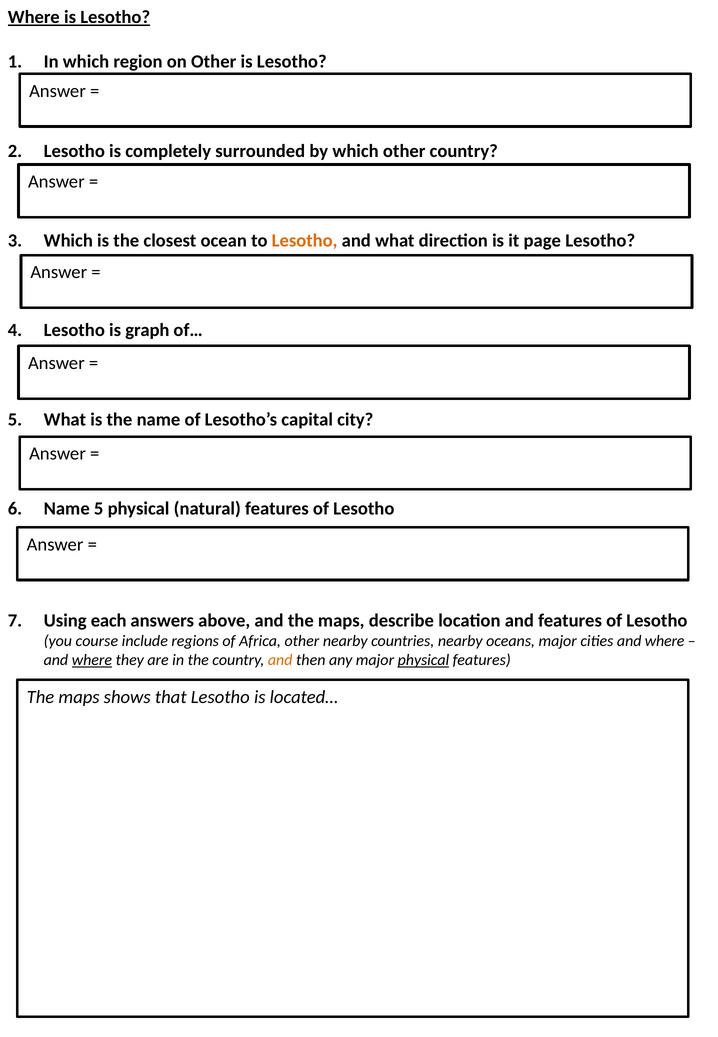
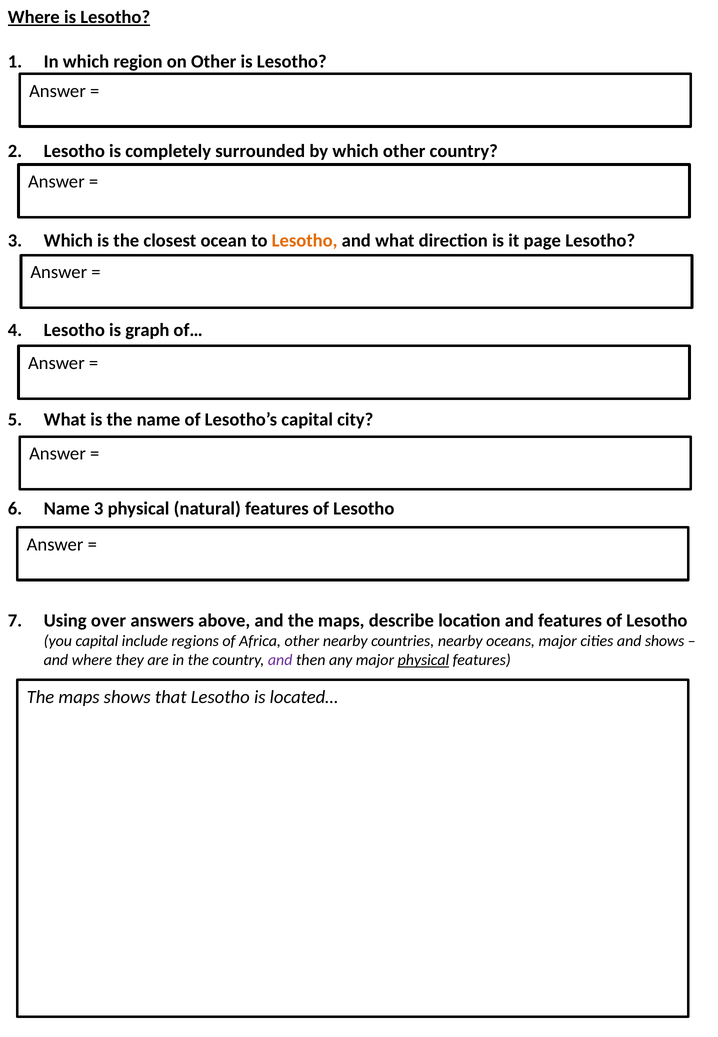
Name 5: 5 -> 3
each: each -> over
you course: course -> capital
cities and where: where -> shows
where at (92, 660) underline: present -> none
and at (280, 660) colour: orange -> purple
